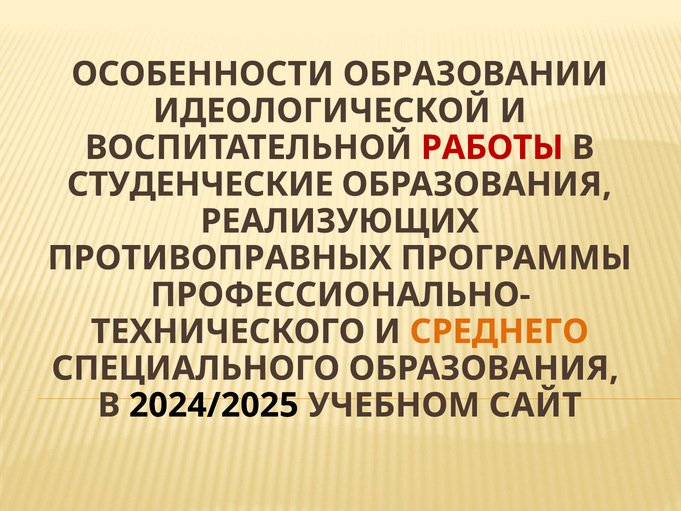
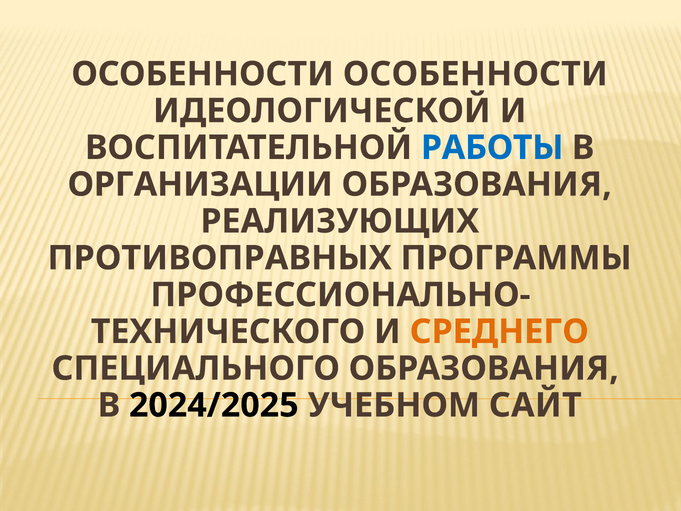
ОСОБЕННОСТИ ОБРАЗОВАНИИ: ОБРАЗОВАНИИ -> ОСОБЕННОСТИ
РАБОТЫ colour: red -> blue
СТУДЕНЧЕСКИЕ: СТУДЕНЧЕСКИЕ -> ОРГАНИЗАЦИИ
